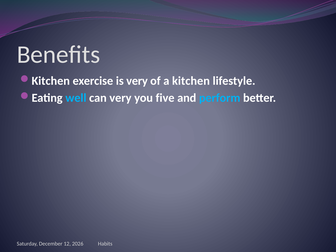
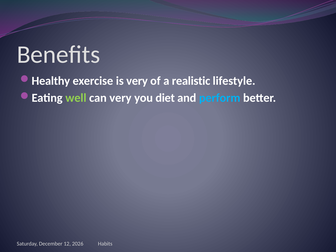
Kitchen at (51, 81): Kitchen -> Healthy
a kitchen: kitchen -> realistic
well colour: light blue -> light green
five: five -> diet
